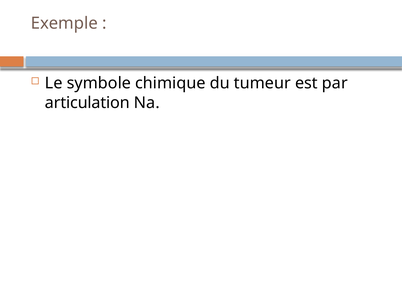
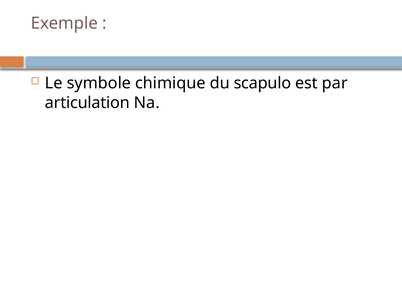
tumeur: tumeur -> scapulo
